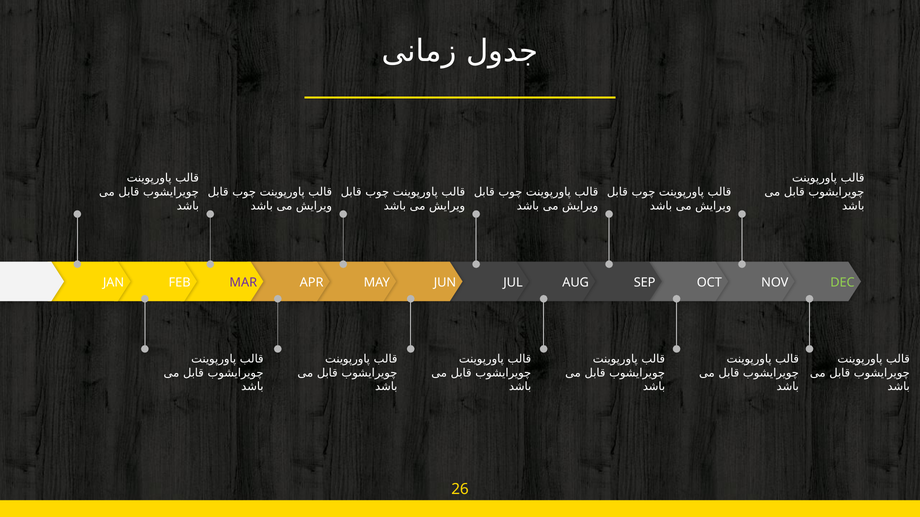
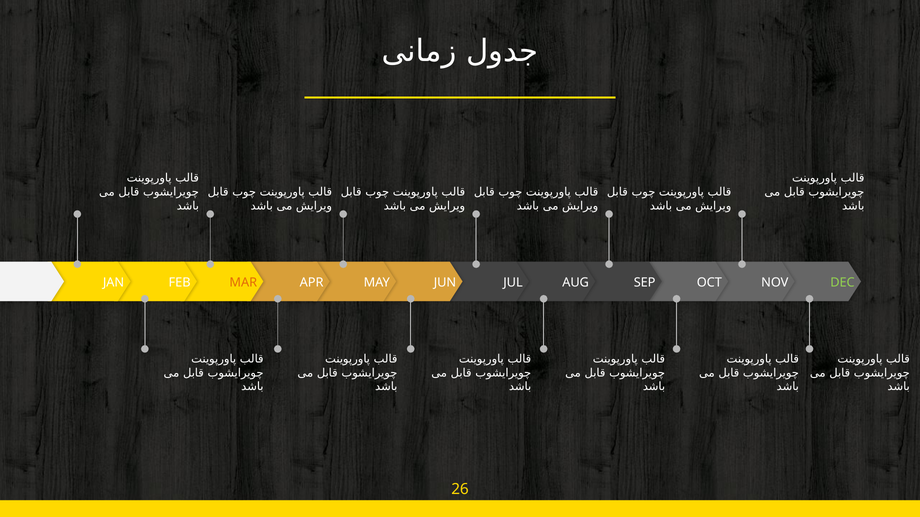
MAR colour: purple -> orange
